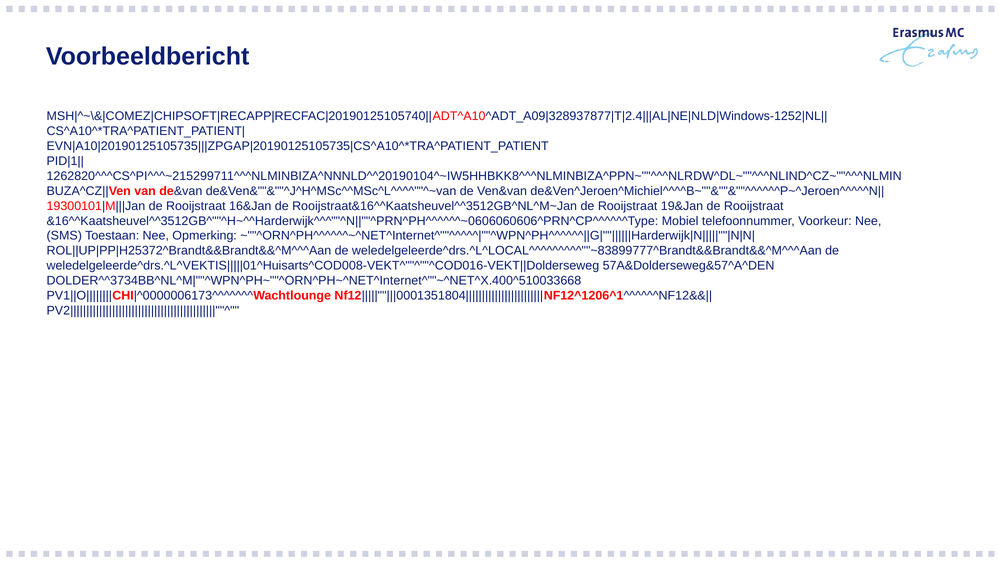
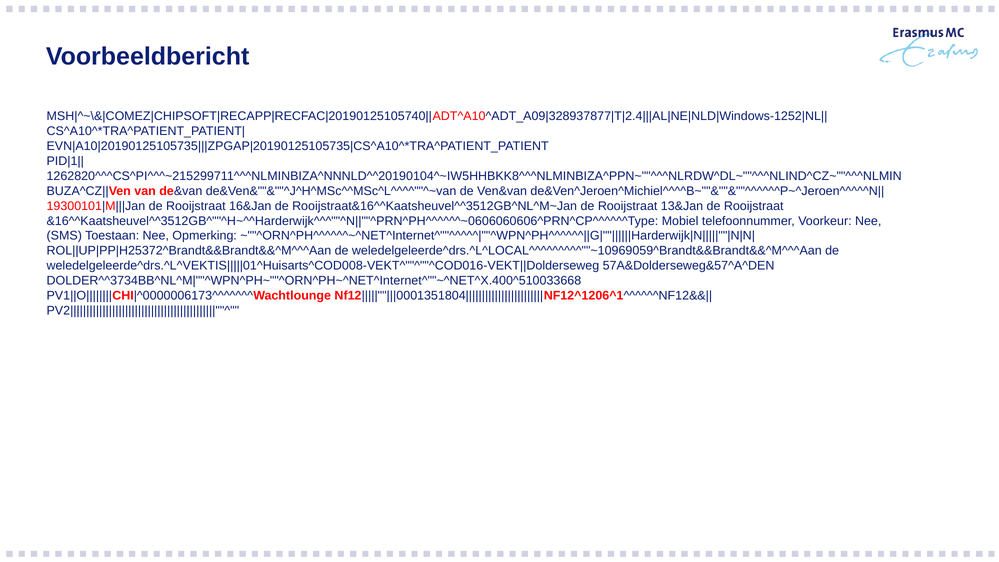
19&Jan: 19&Jan -> 13&Jan
weledelgeleerde^drs.^L^LOCAL^^^^^^^^^""~83899777^Brandt&&Brandt&&^M^^^Aan: weledelgeleerde^drs.^L^LOCAL^^^^^^^^^""~83899777^Brandt&&Brandt&&^M^^^Aan -> weledelgeleerde^drs.^L^LOCAL^^^^^^^^^""~10969059^Brandt&&Brandt&&^M^^^Aan
